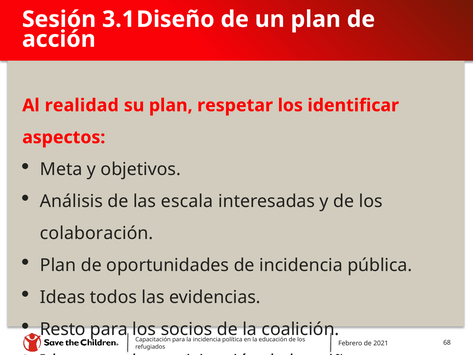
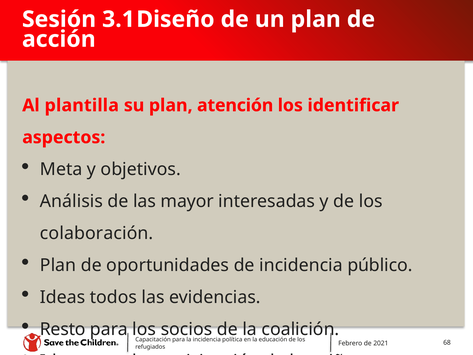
realidad: realidad -> plantilla
respetar: respetar -> atención
escala: escala -> mayor
pública: pública -> público
